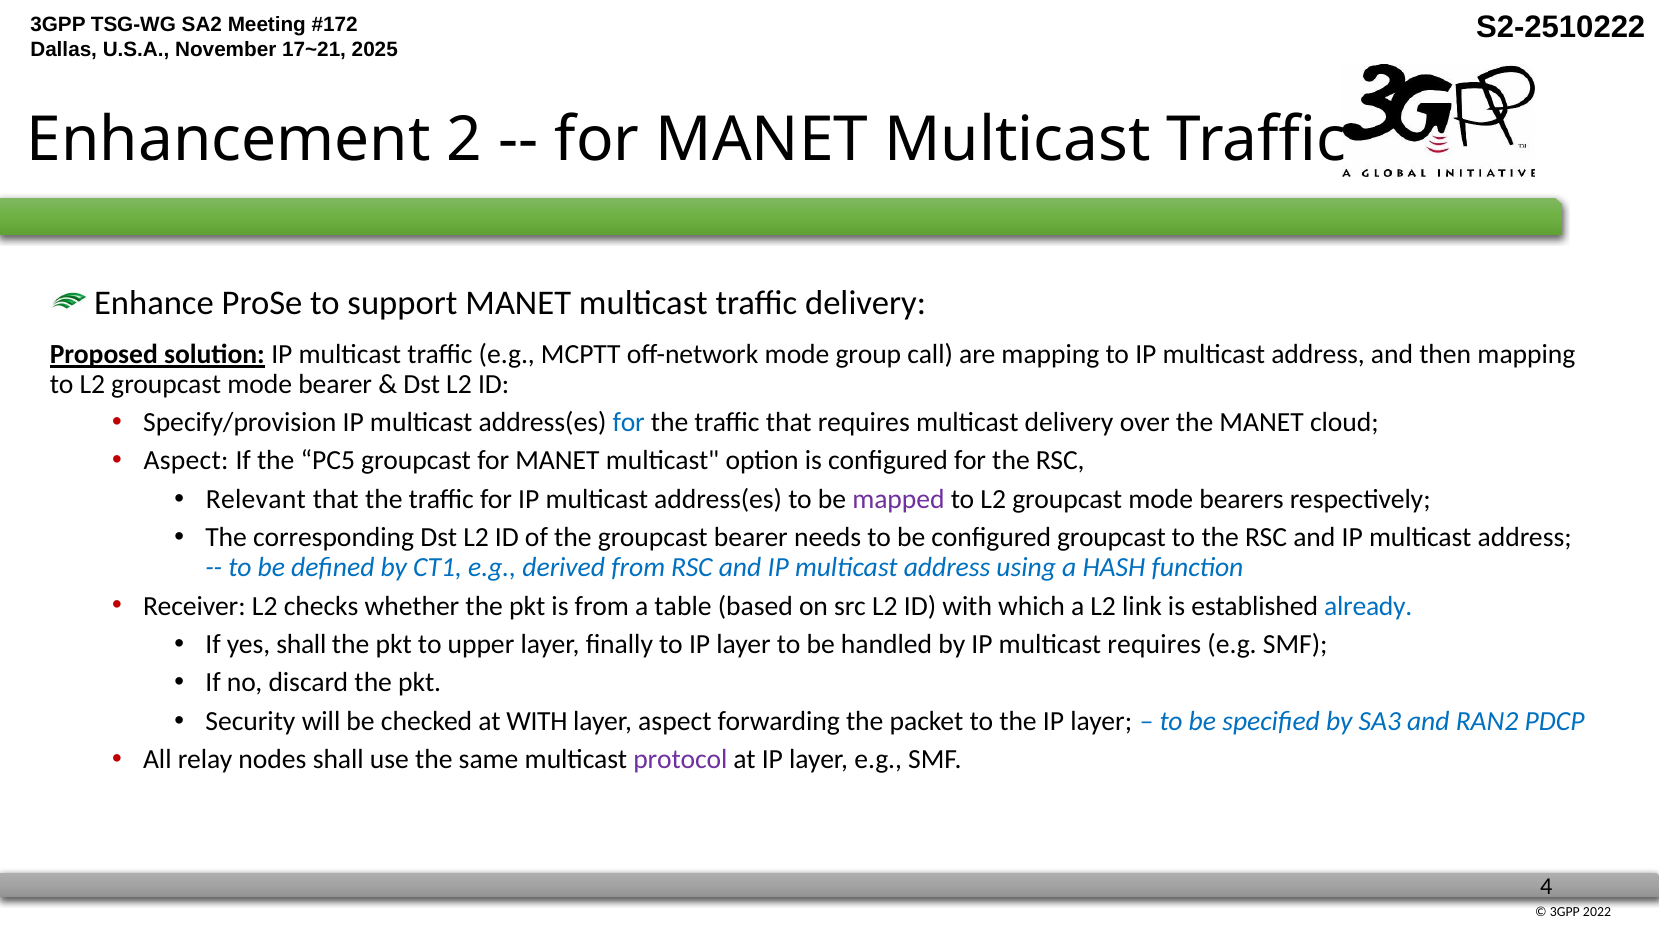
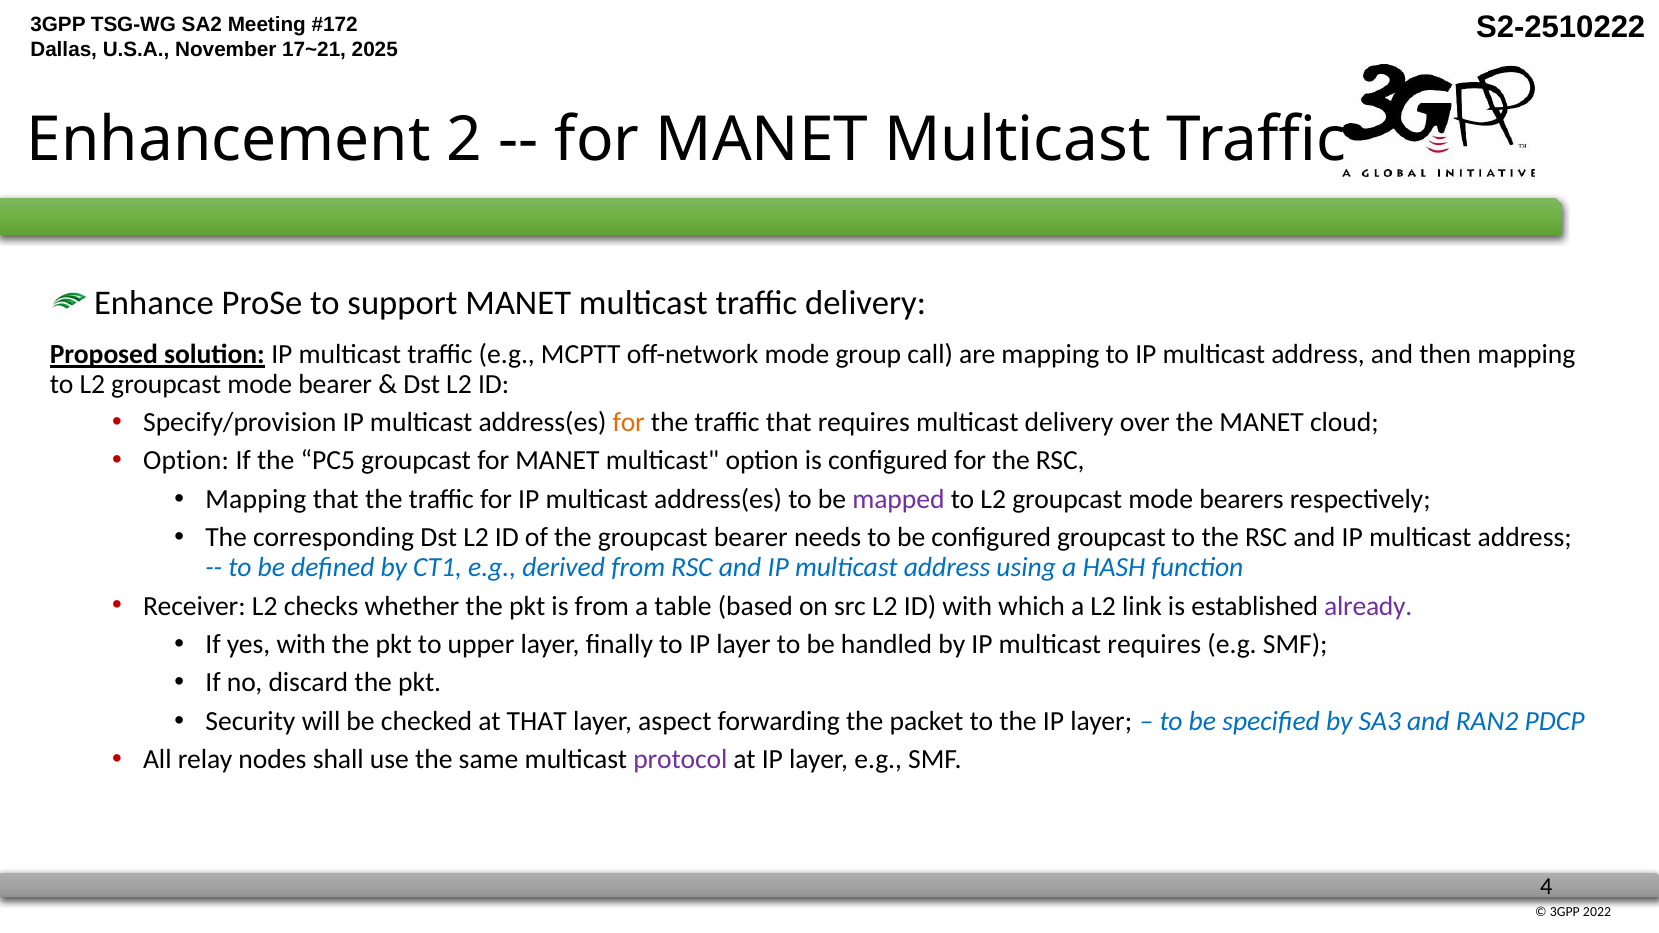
for at (629, 422) colour: blue -> orange
Aspect at (186, 461): Aspect -> Option
Relevant at (256, 499): Relevant -> Mapping
already colour: blue -> purple
yes shall: shall -> with
at WITH: WITH -> THAT
